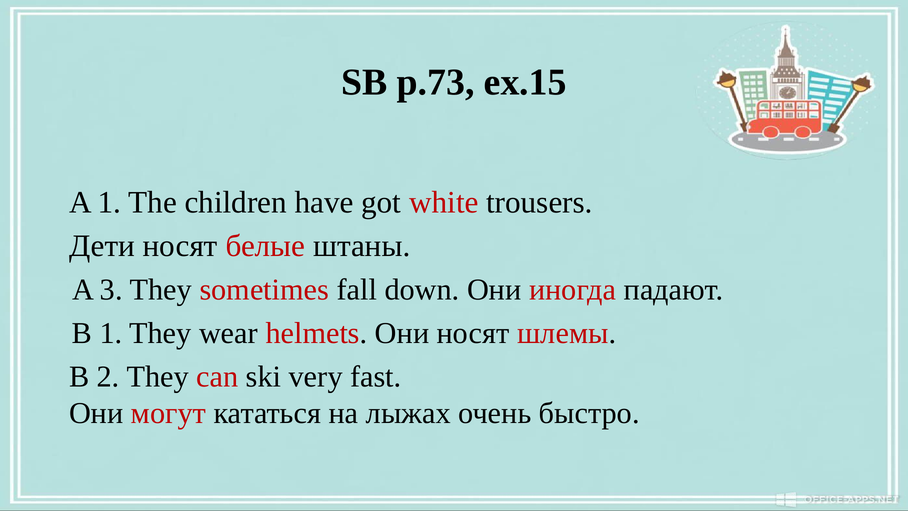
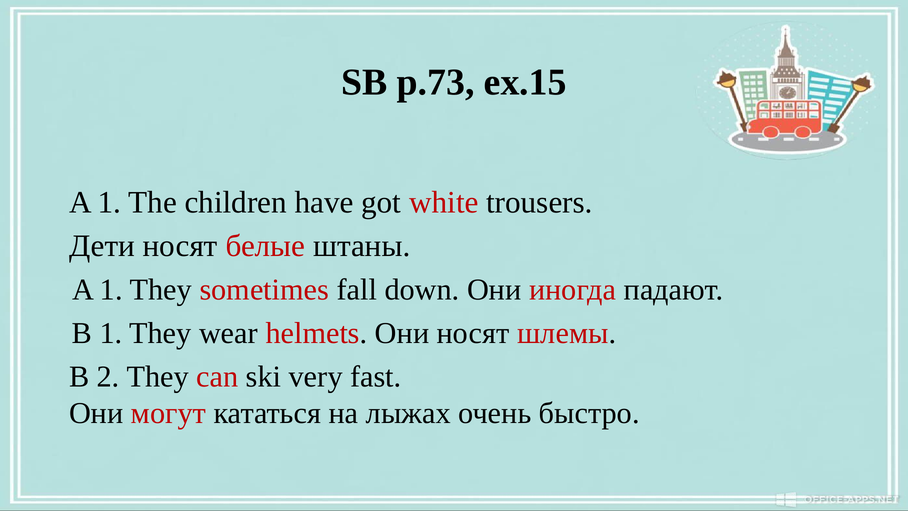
3 at (111, 289): 3 -> 1
